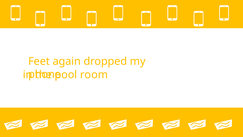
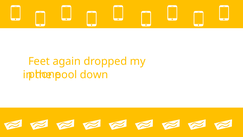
room: room -> down
